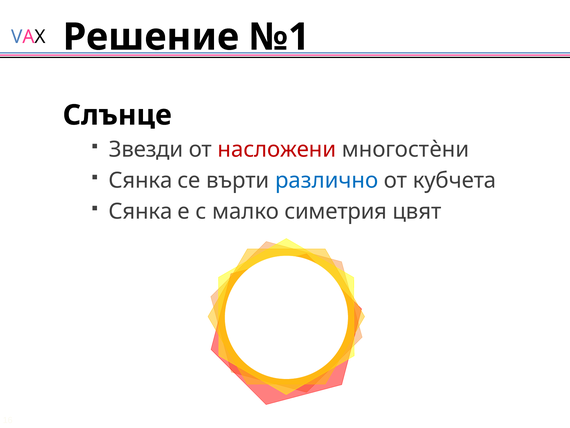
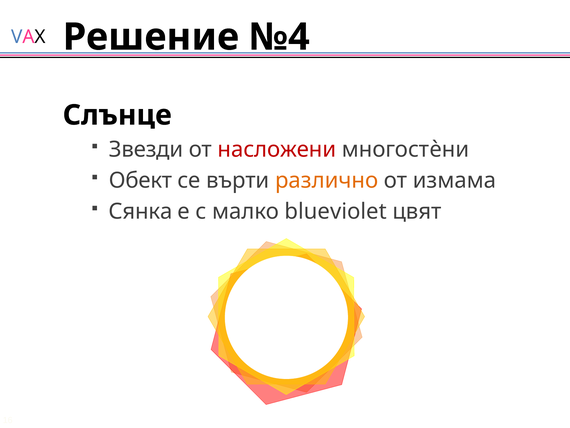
№1: №1 -> №4
Сянка at (141, 180): Сянка -> Обект
различно colour: blue -> orange
кубчета: кубчета -> измама
симетрия: симетрия -> blueviolet
